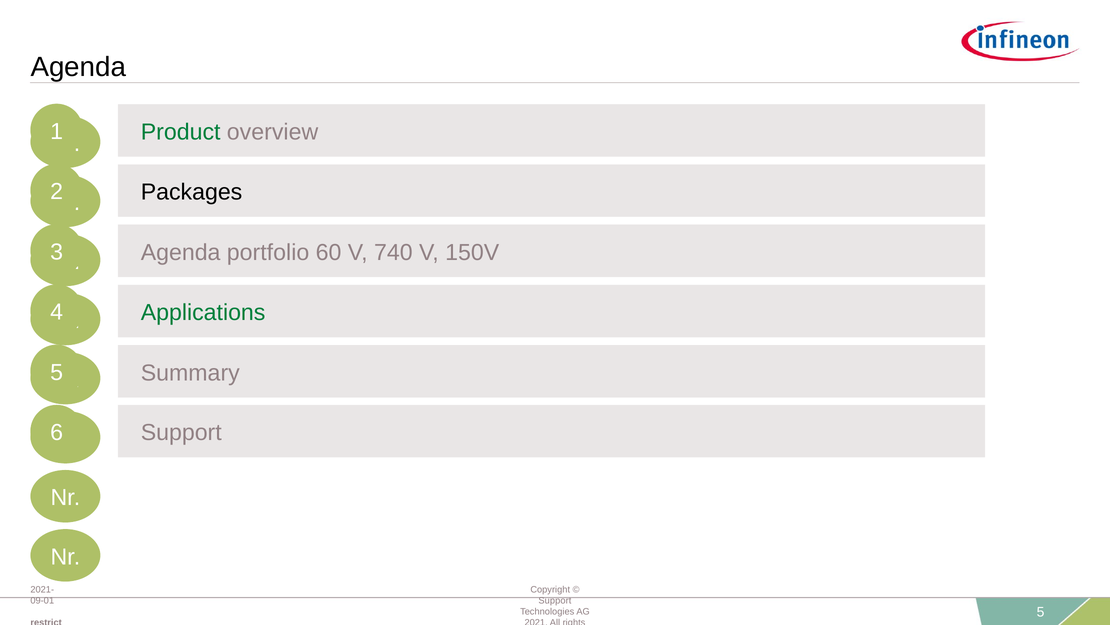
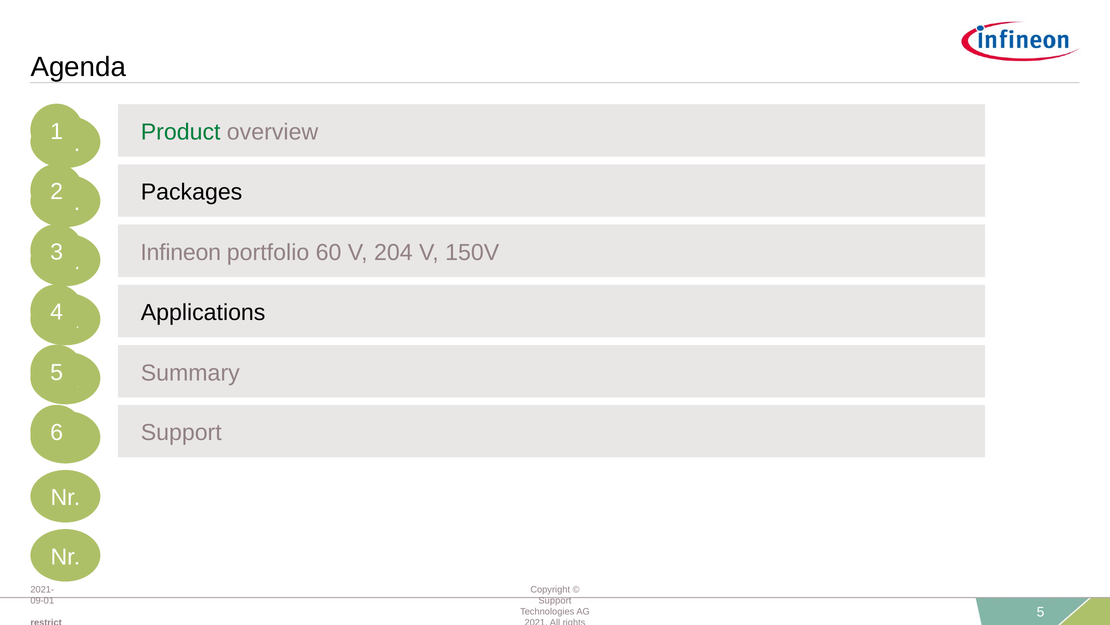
Agenda at (181, 252): Agenda -> Infineon
740: 740 -> 204
Applications colour: green -> black
